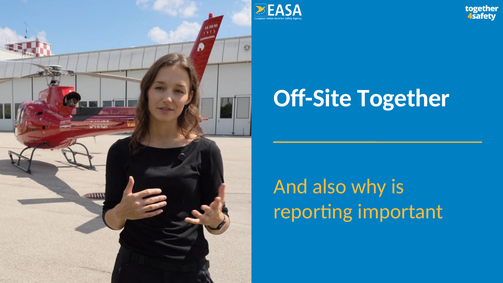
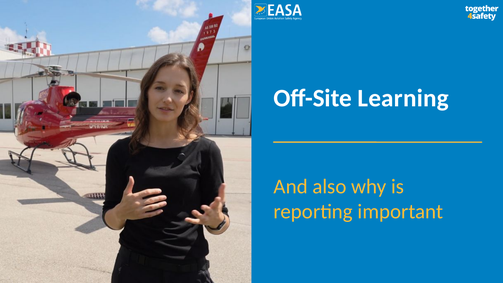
Together: Together -> Learning
